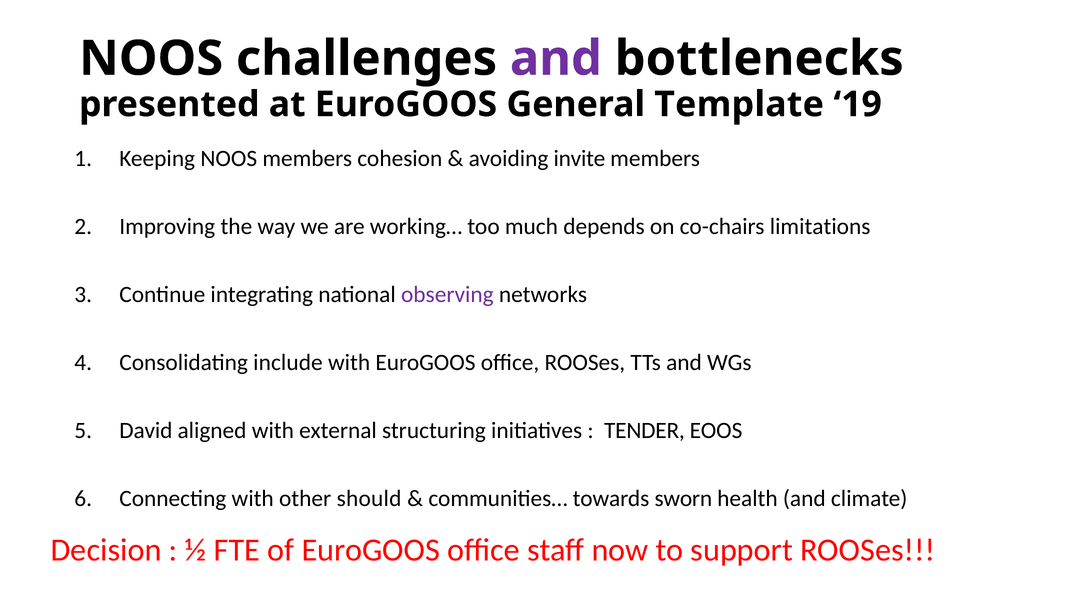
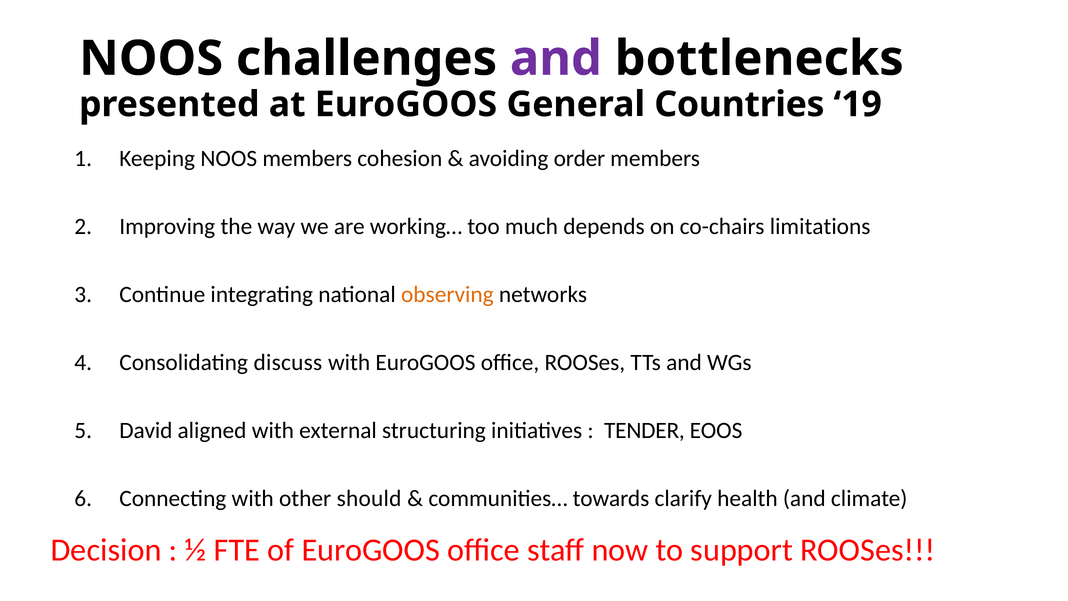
Template: Template -> Countries
invite: invite -> order
observing colour: purple -> orange
include: include -> discuss
sworn: sworn -> clarify
